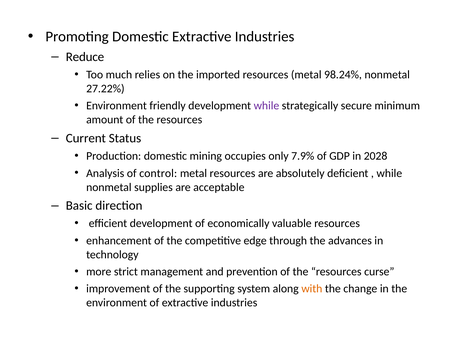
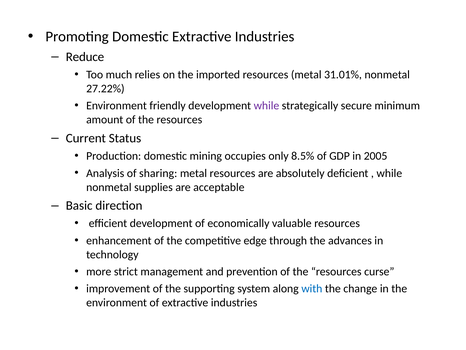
98.24%: 98.24% -> 31.01%
7.9%: 7.9% -> 8.5%
2028: 2028 -> 2005
control: control -> sharing
with colour: orange -> blue
